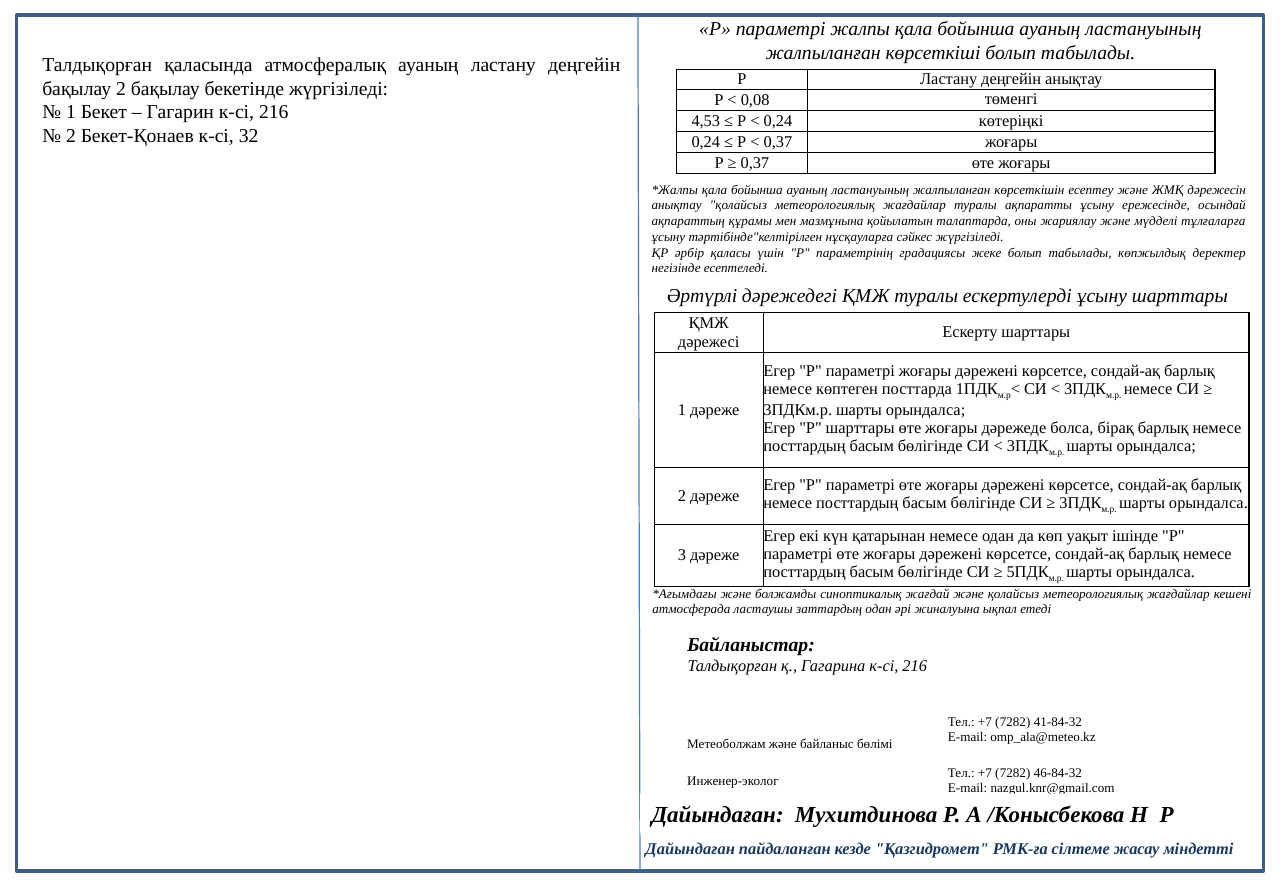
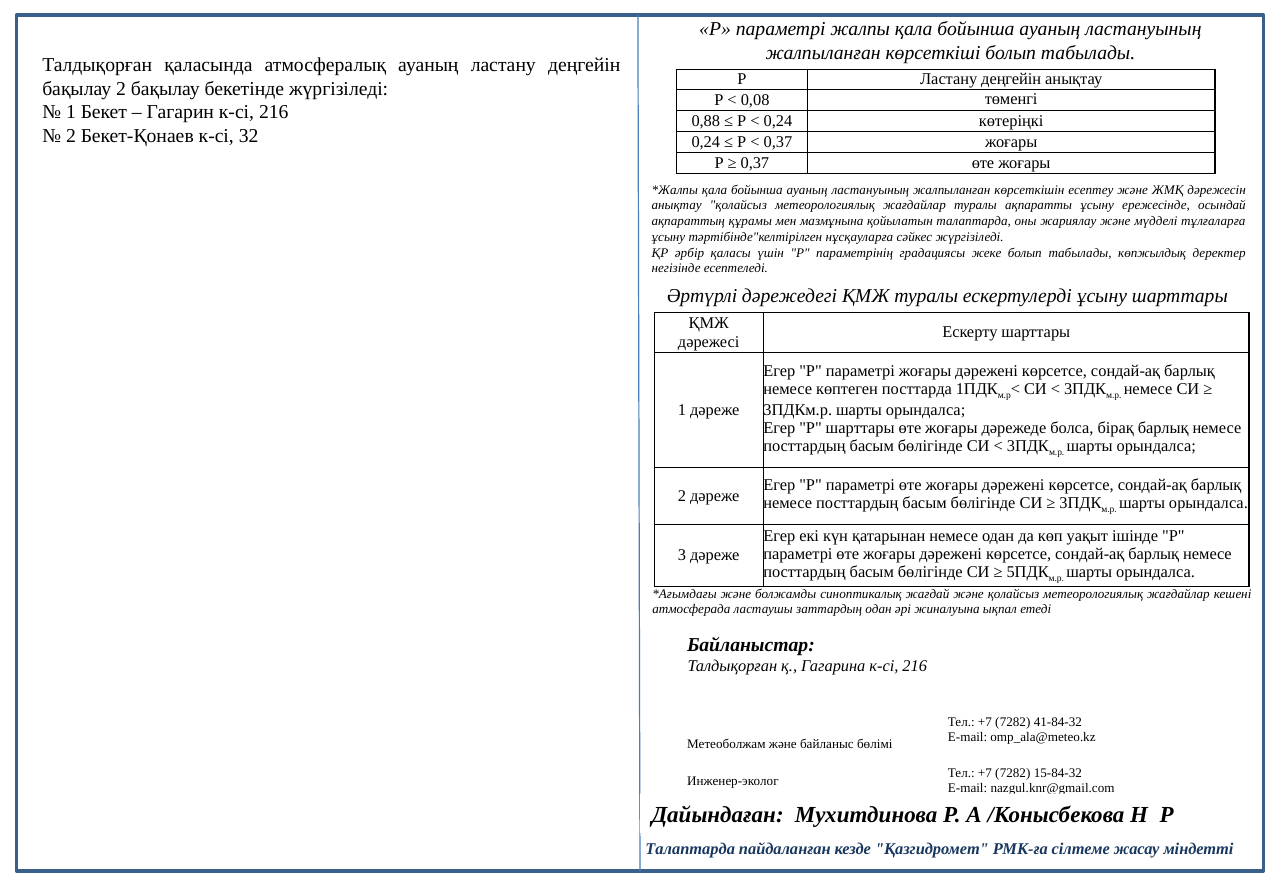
4,53: 4,53 -> 0,88
46-84-32: 46-84-32 -> 15-84-32
Дайындаған at (690, 849): Дайындаған -> Талаптарда
